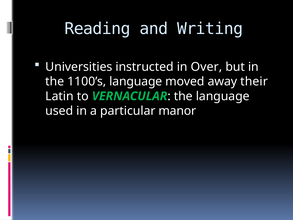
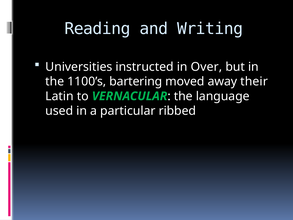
1100’s language: language -> bartering
manor: manor -> ribbed
